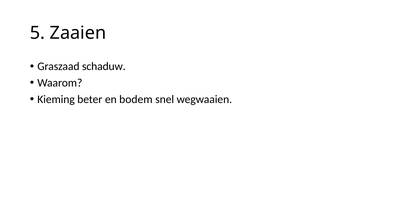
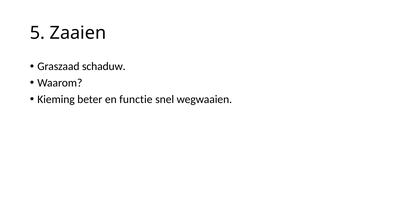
bodem: bodem -> functie
